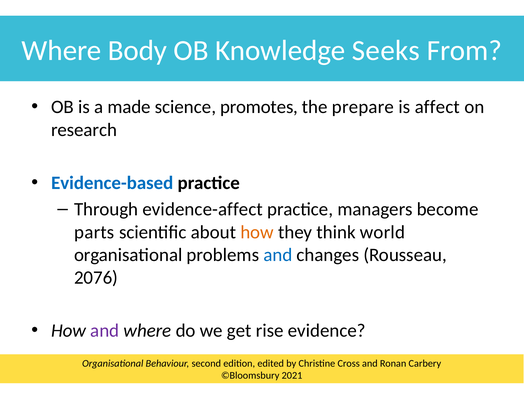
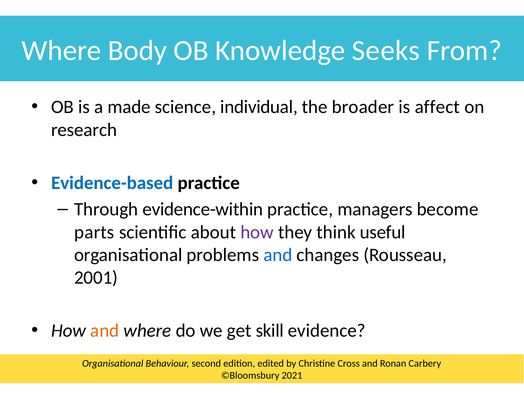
promotes: promotes -> individual
prepare: prepare -> broader
evidence-affect: evidence-affect -> evidence-within
how at (257, 232) colour: orange -> purple
world: world -> useful
2076: 2076 -> 2001
and at (105, 331) colour: purple -> orange
rise: rise -> skill
